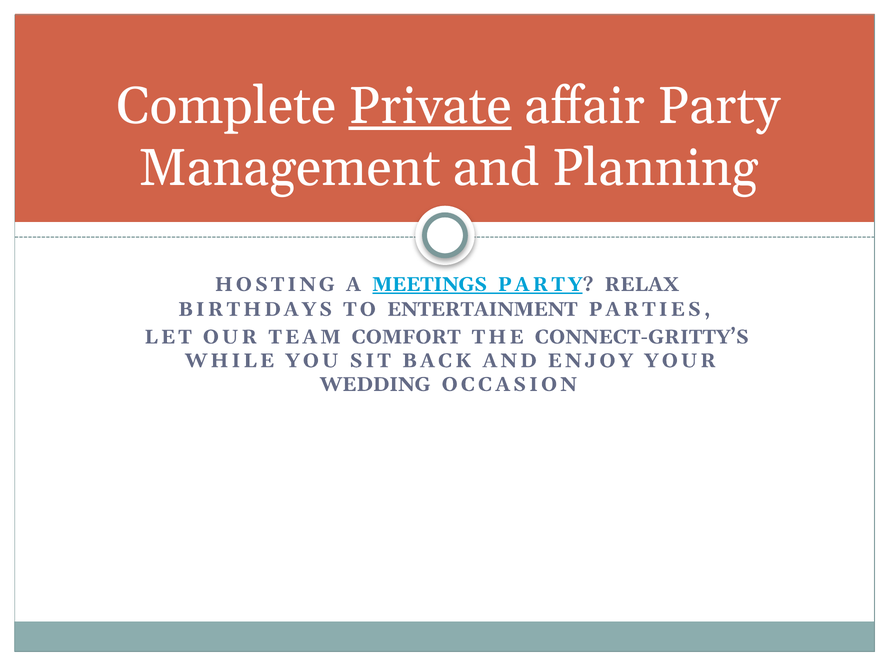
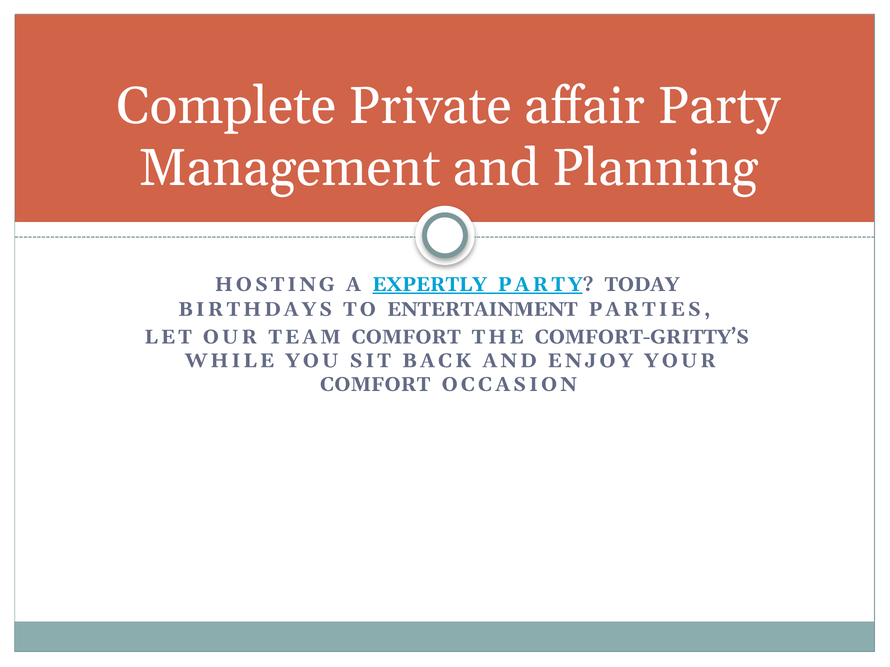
Private underline: present -> none
MEETINGS: MEETINGS -> EXPERTLY
RELAX: RELAX -> TODAY
CONNECT-GRITTY’S: CONNECT-GRITTY’S -> COMFORT-GRITTY’S
WEDDING at (375, 385): WEDDING -> COMFORT
